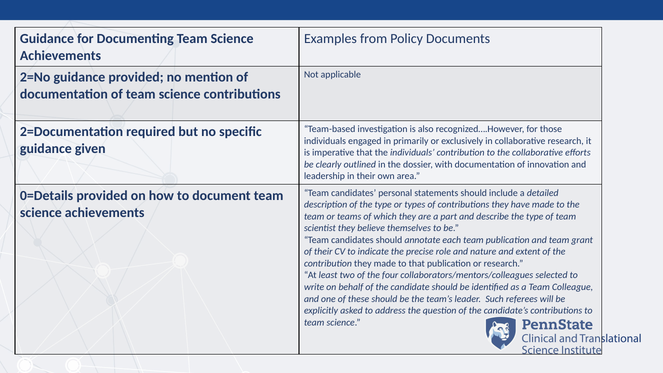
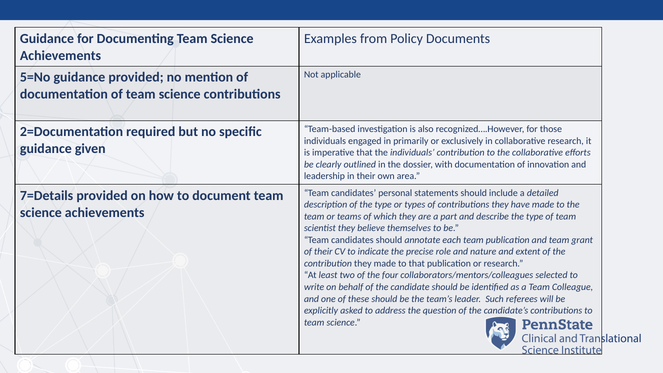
2=No: 2=No -> 5=No
0=Details: 0=Details -> 7=Details
